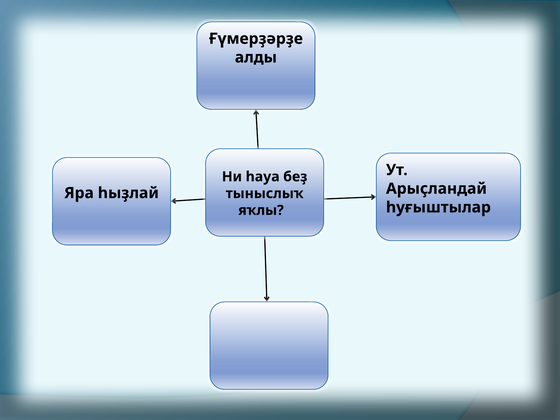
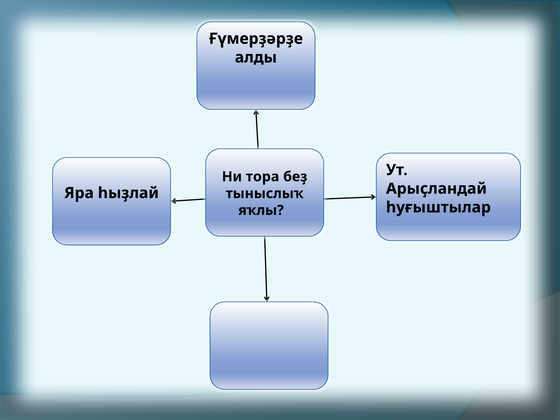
һауа: һауа -> тора
